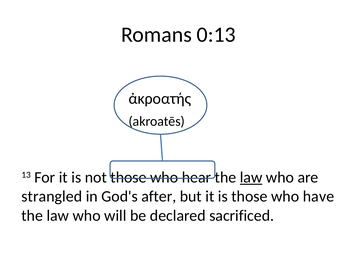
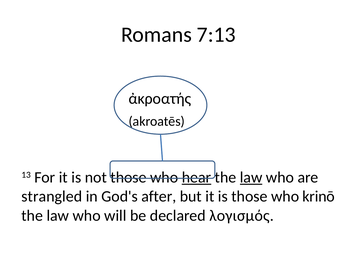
0:13: 0:13 -> 7:13
hear underline: none -> present
have: have -> krinō
sacrificed: sacrificed -> λογισμός
